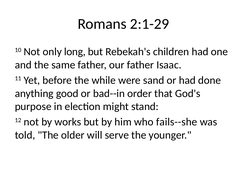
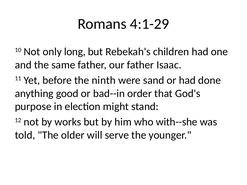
2:1-29: 2:1-29 -> 4:1-29
while: while -> ninth
fails--she: fails--she -> with--she
